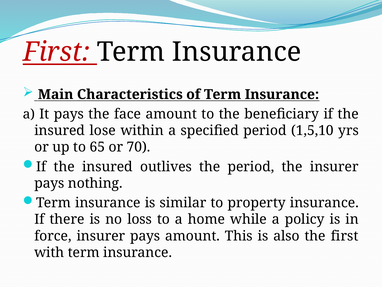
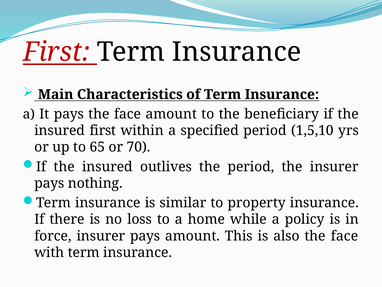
insured lose: lose -> first
also the first: first -> face
